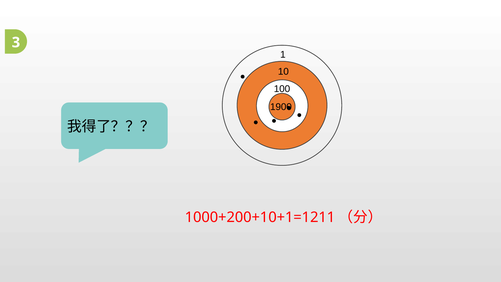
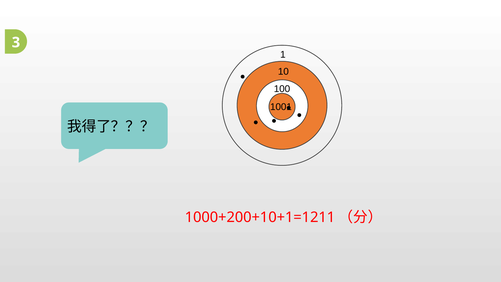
1900: 1900 -> 1001
